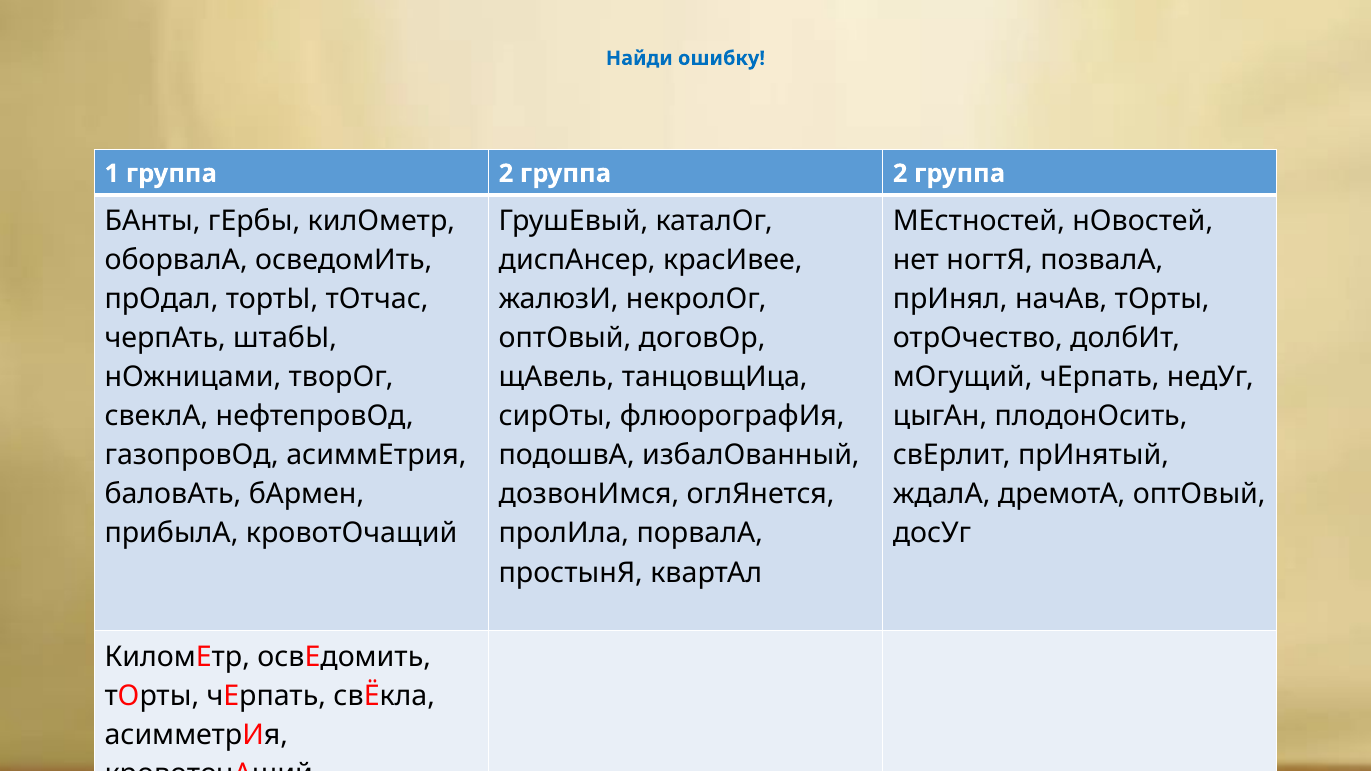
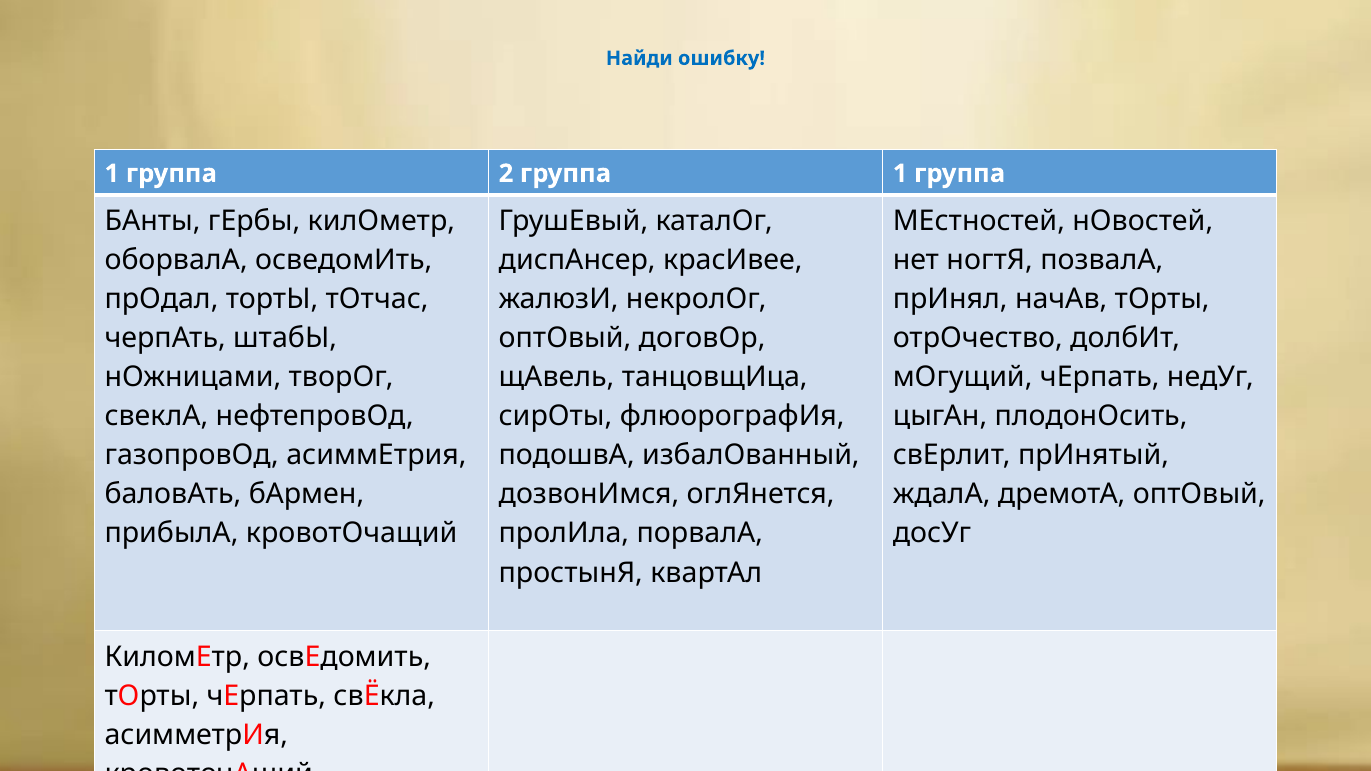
2 группа 2: 2 -> 1
